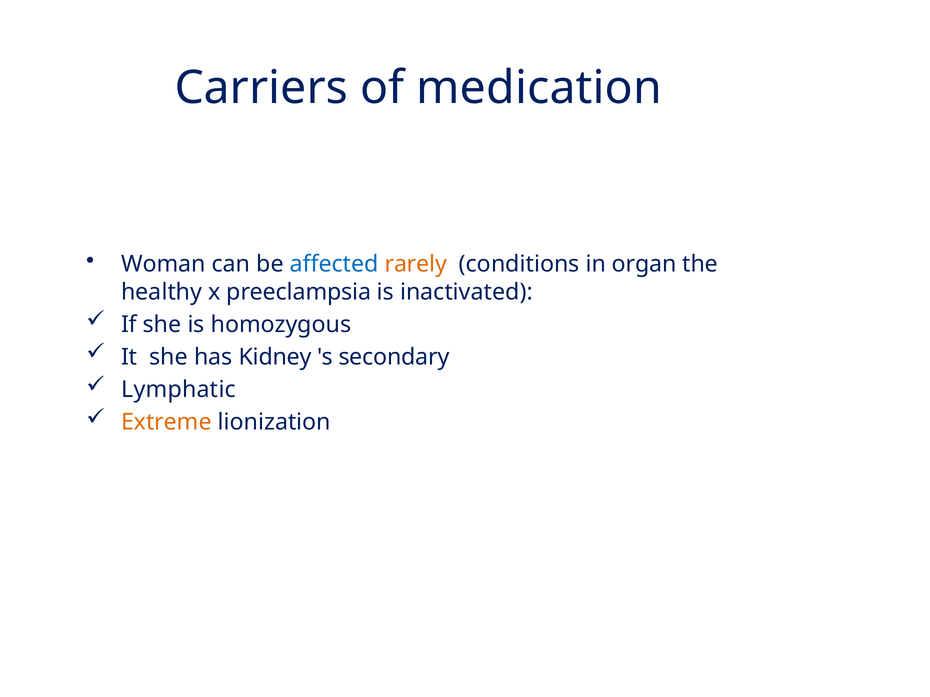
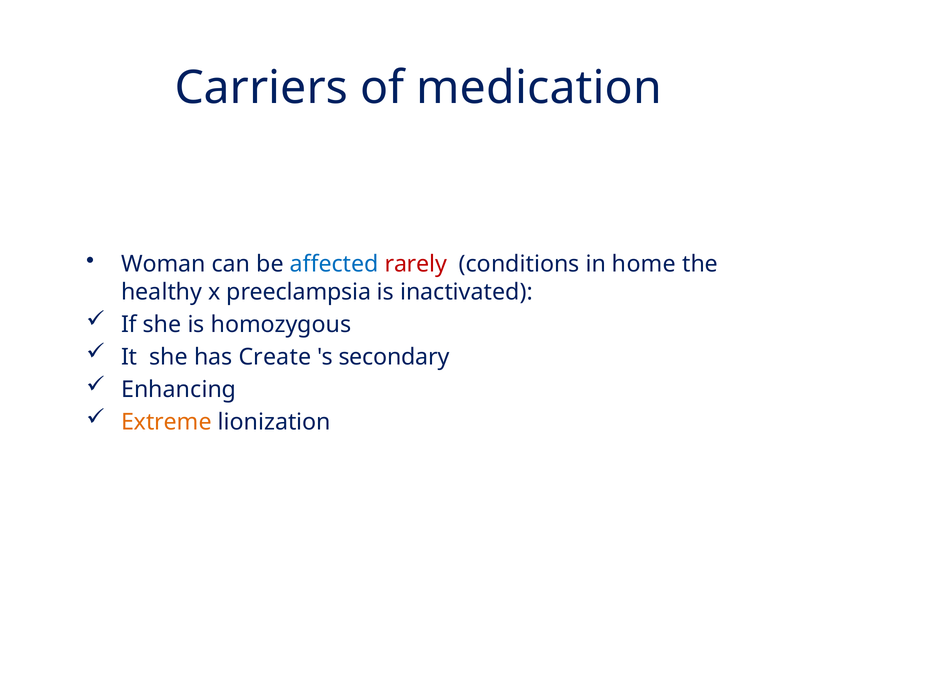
rarely colour: orange -> red
organ: organ -> home
Kidney: Kidney -> Create
Lymphatic: Lymphatic -> Enhancing
